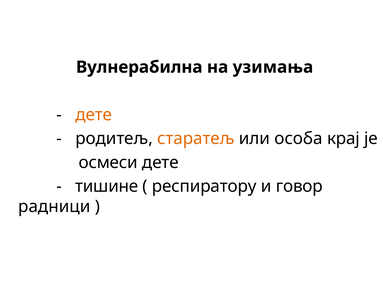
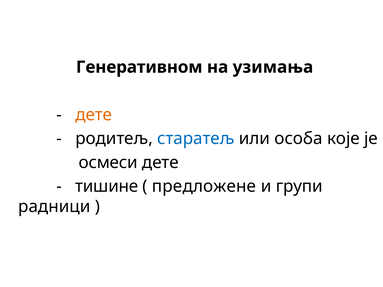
Вулнерабилна: Вулнерабилна -> Генеративном
старатељ colour: orange -> blue
крај: крај -> које
респиратору: респиратору -> предложене
говор: говор -> групи
